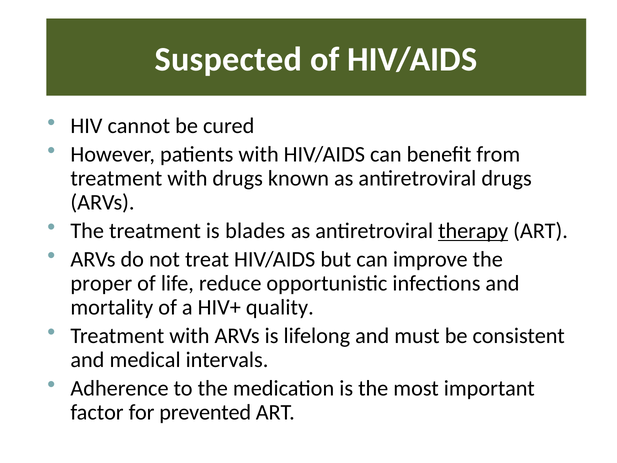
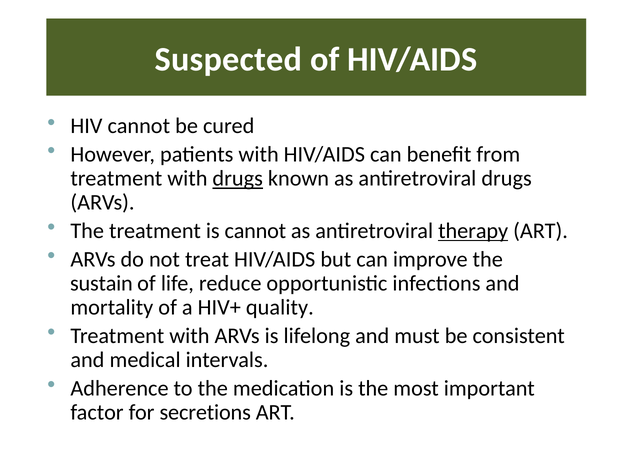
drugs at (238, 178) underline: none -> present
is blades: blades -> cannot
proper: proper -> sustain
prevented: prevented -> secretions
